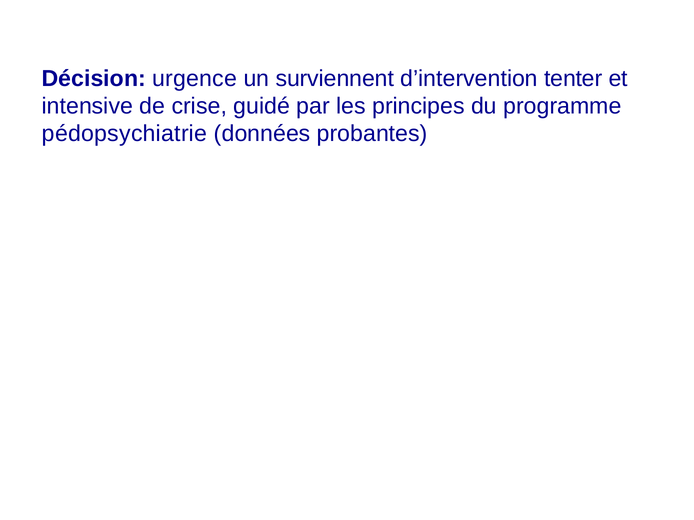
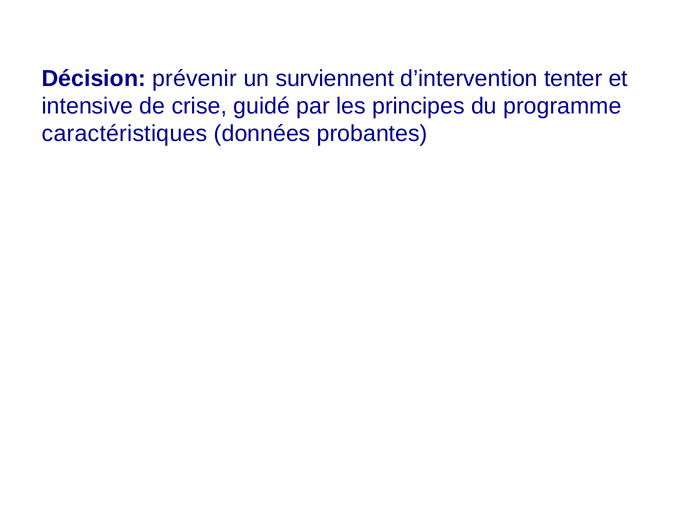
urgence: urgence -> prévenir
pédopsychiatrie: pédopsychiatrie -> caractéristiques
